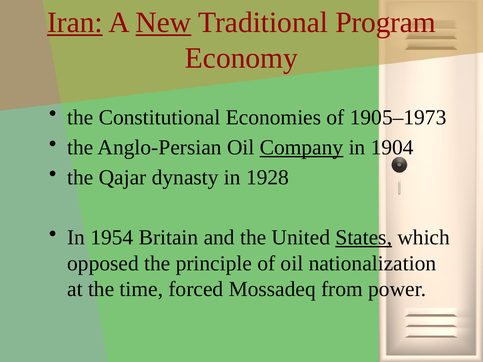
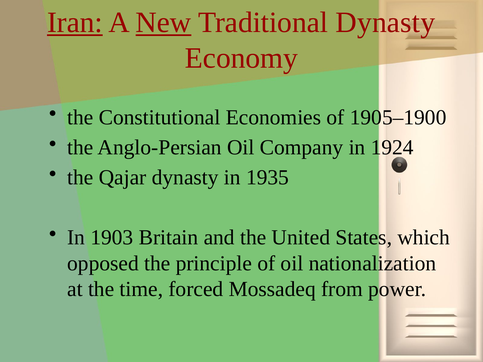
Traditional Program: Program -> Dynasty
1905–1973: 1905–1973 -> 1905–1900
Company underline: present -> none
1904: 1904 -> 1924
1928: 1928 -> 1935
1954: 1954 -> 1903
States underline: present -> none
